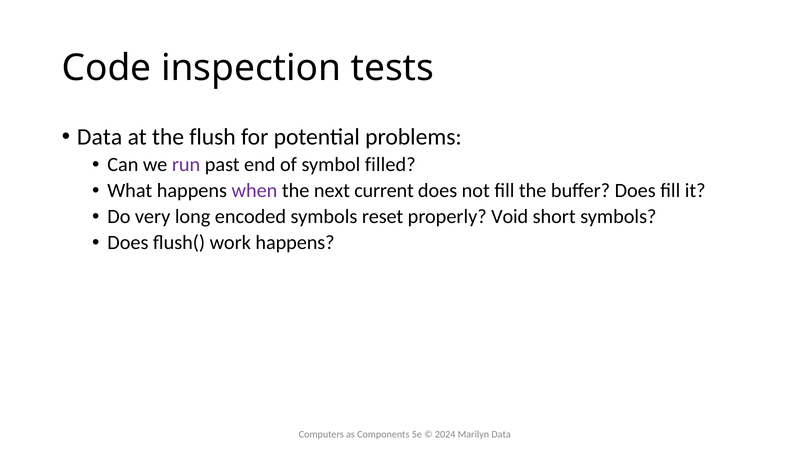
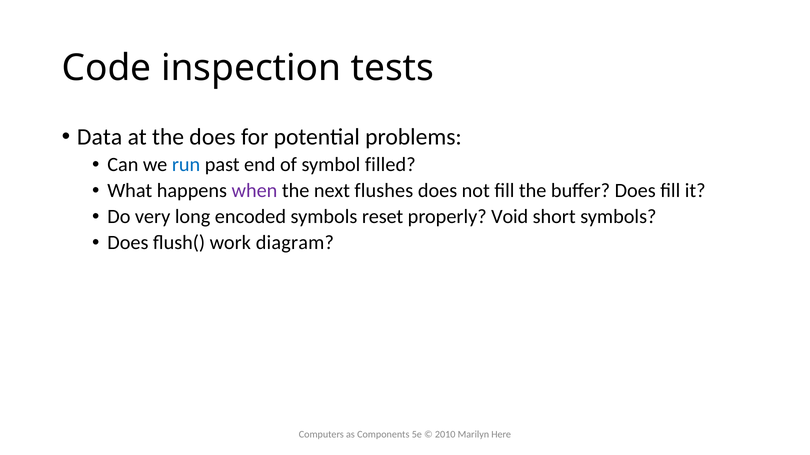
the flush: flush -> does
run colour: purple -> blue
current: current -> flushes
work happens: happens -> diagram
2024: 2024 -> 2010
Marilyn Data: Data -> Here
